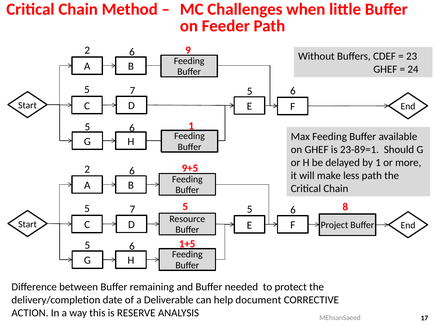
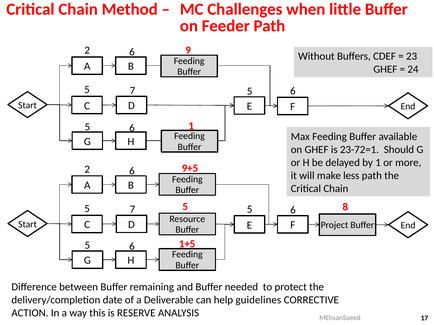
23-89=1: 23-89=1 -> 23-72=1
document: document -> guidelines
